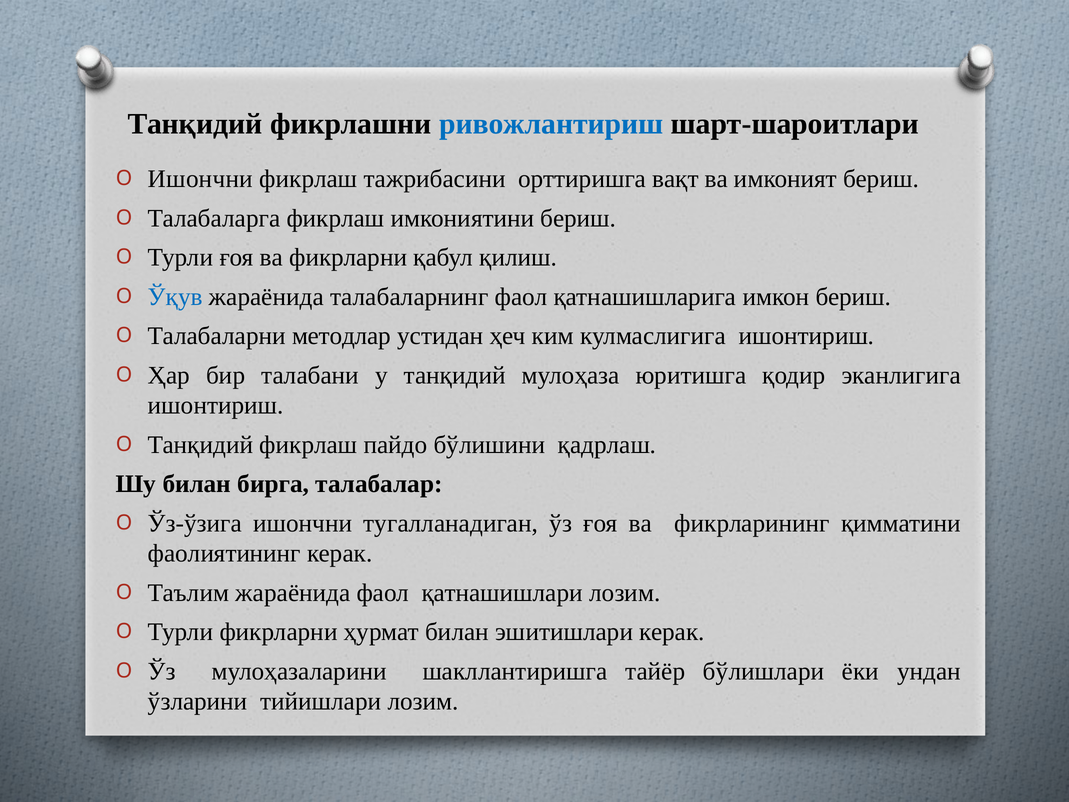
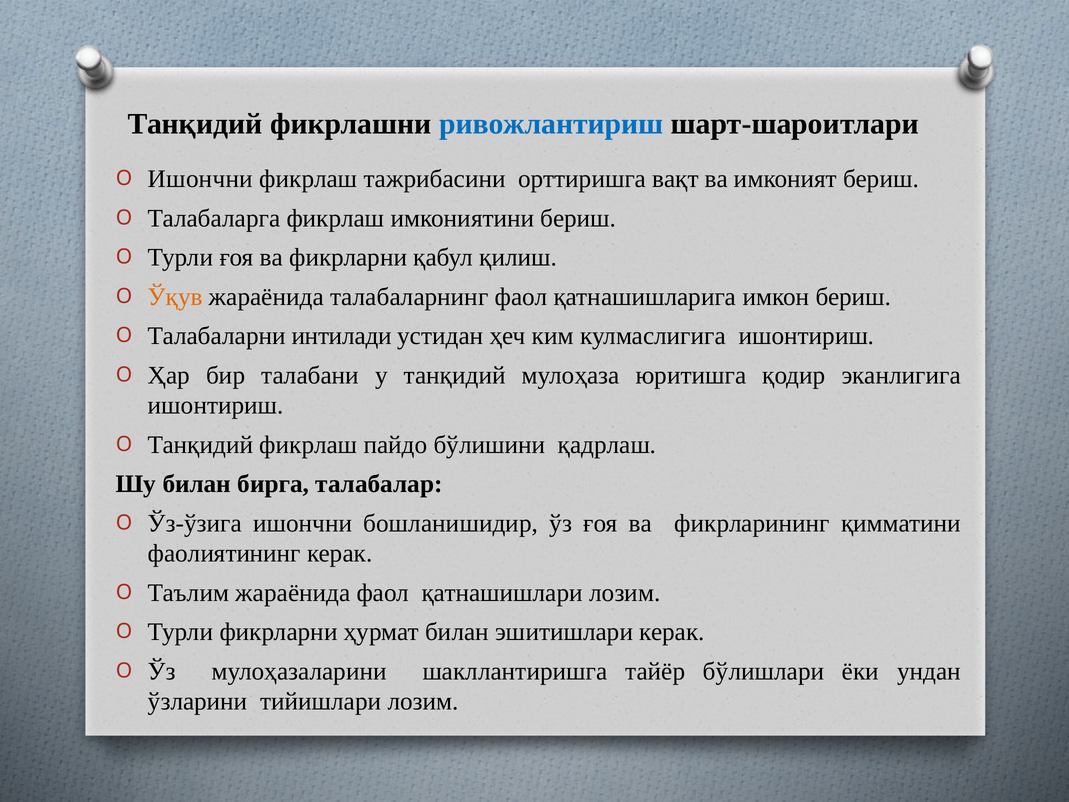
Ўқув colour: blue -> orange
методлар: методлар -> интилади
тугалланадиган: тугалланадиган -> бошланишидир
